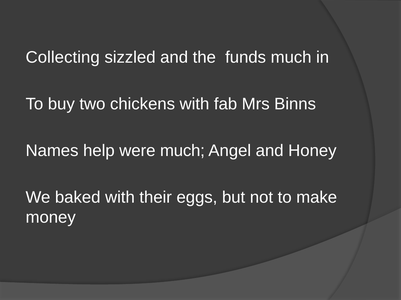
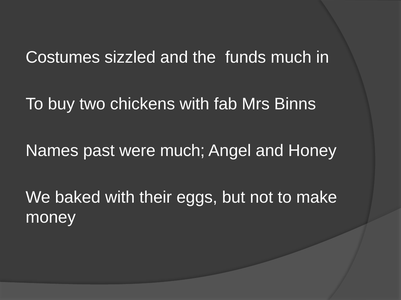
Collecting: Collecting -> Costumes
help: help -> past
